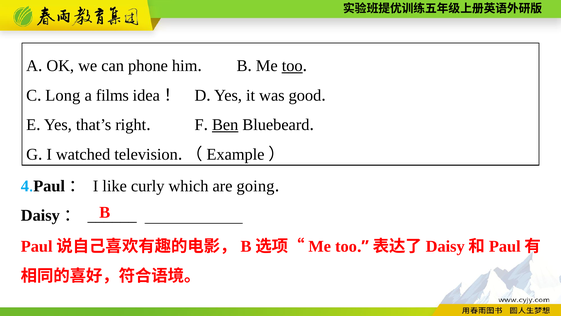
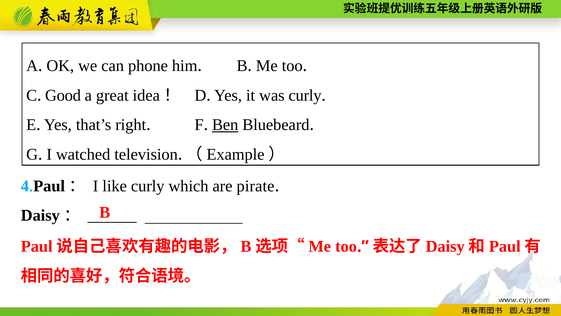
too at (292, 66) underline: present -> none
Long: Long -> Good
films: films -> great
was good: good -> curly
going: going -> pirate
